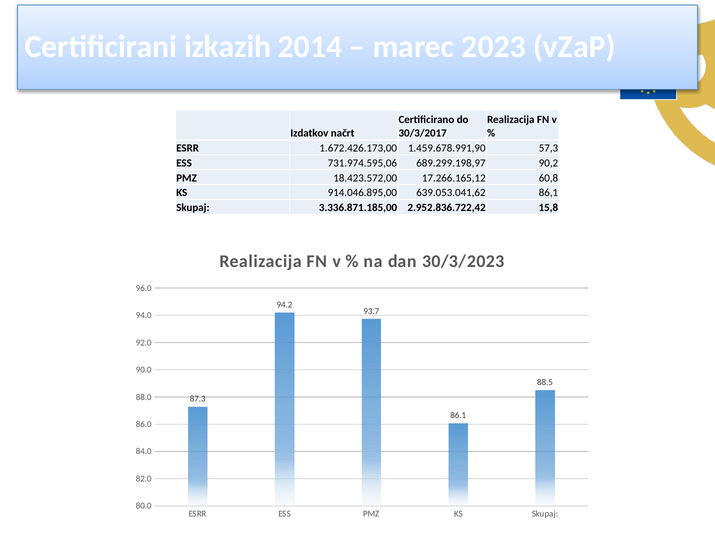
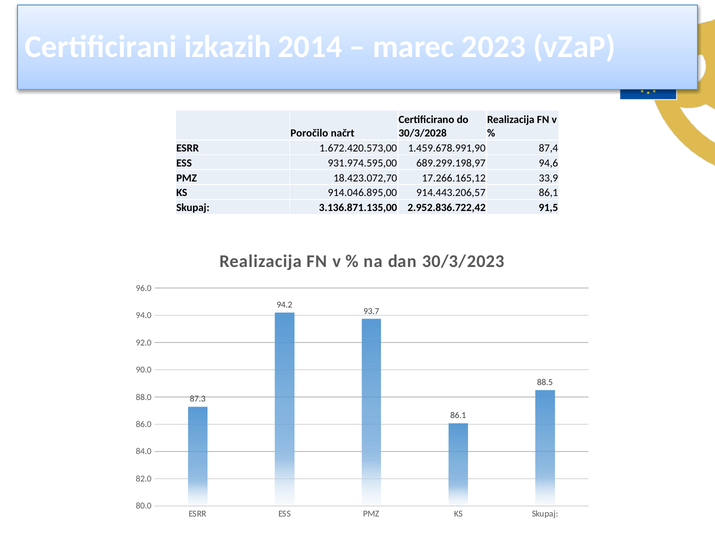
Izdatkov: Izdatkov -> Poročilo
30/3/2017: 30/3/2017 -> 30/3/2028
1.672.426.173,00: 1.672.426.173,00 -> 1.672.420.573,00
57,3: 57,3 -> 87,4
731.974.595,06: 731.974.595,06 -> 931.974.595,00
90,2: 90,2 -> 94,6
18.423.572,00: 18.423.572,00 -> 18.423.072,70
60,8: 60,8 -> 33,9
639.053.041,62: 639.053.041,62 -> 914.443.206,57
3.336.871.185,00: 3.336.871.185,00 -> 3.136.871.135,00
15,8: 15,8 -> 91,5
